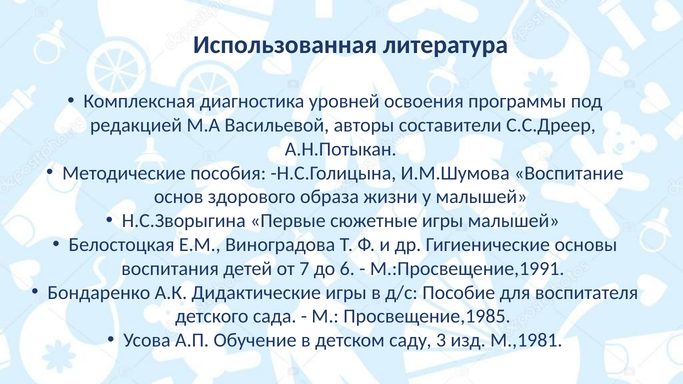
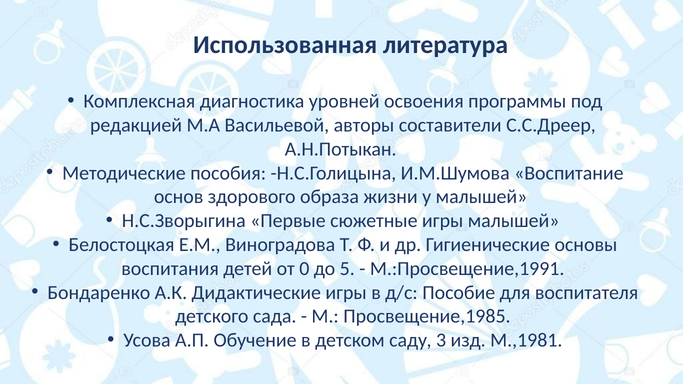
7: 7 -> 0
6: 6 -> 5
